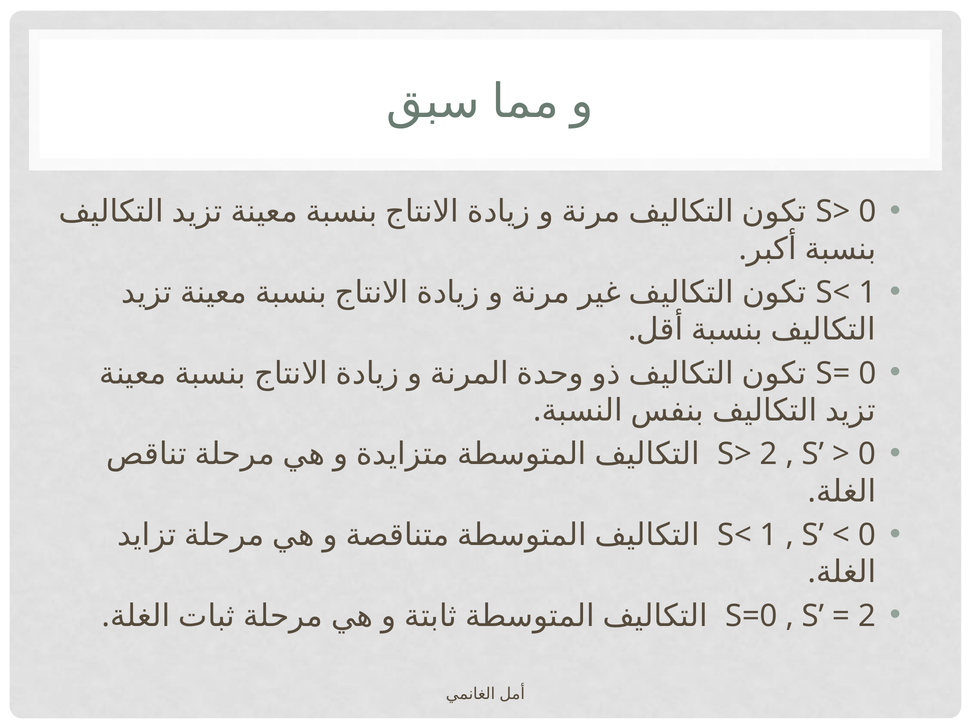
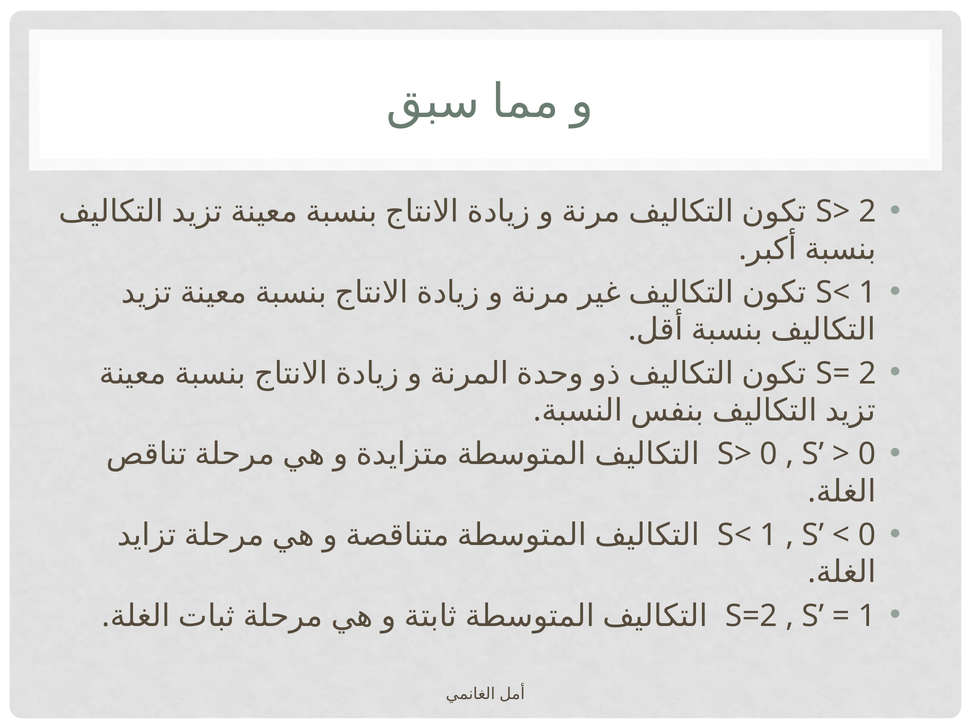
S> 0: 0 -> 2
S= 0: 0 -> 2
S> 2: 2 -> 0
S=0: S=0 -> S=2
2 at (867, 616): 2 -> 1
